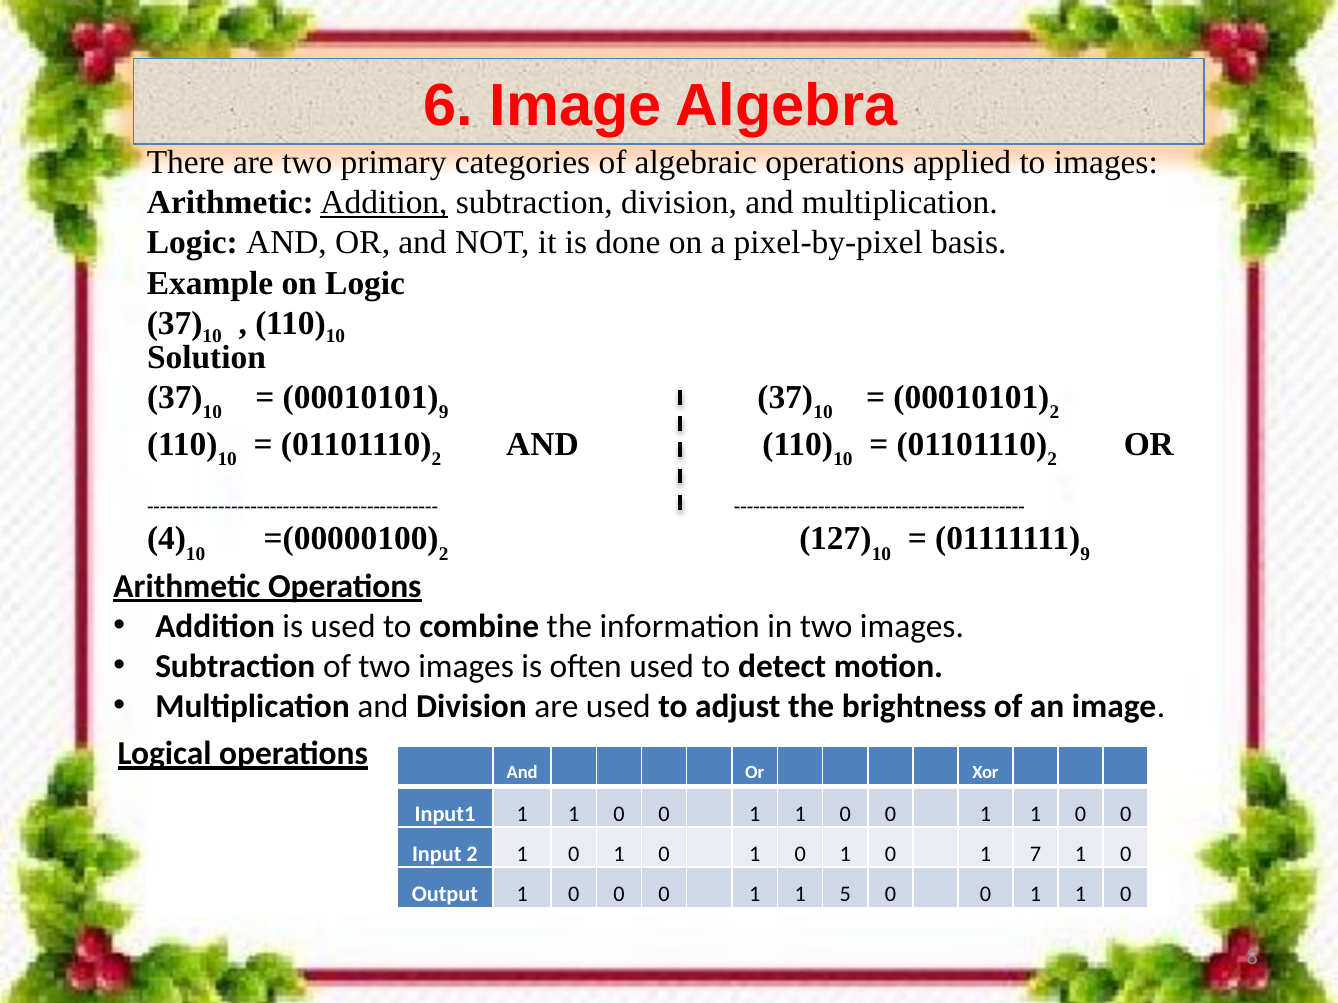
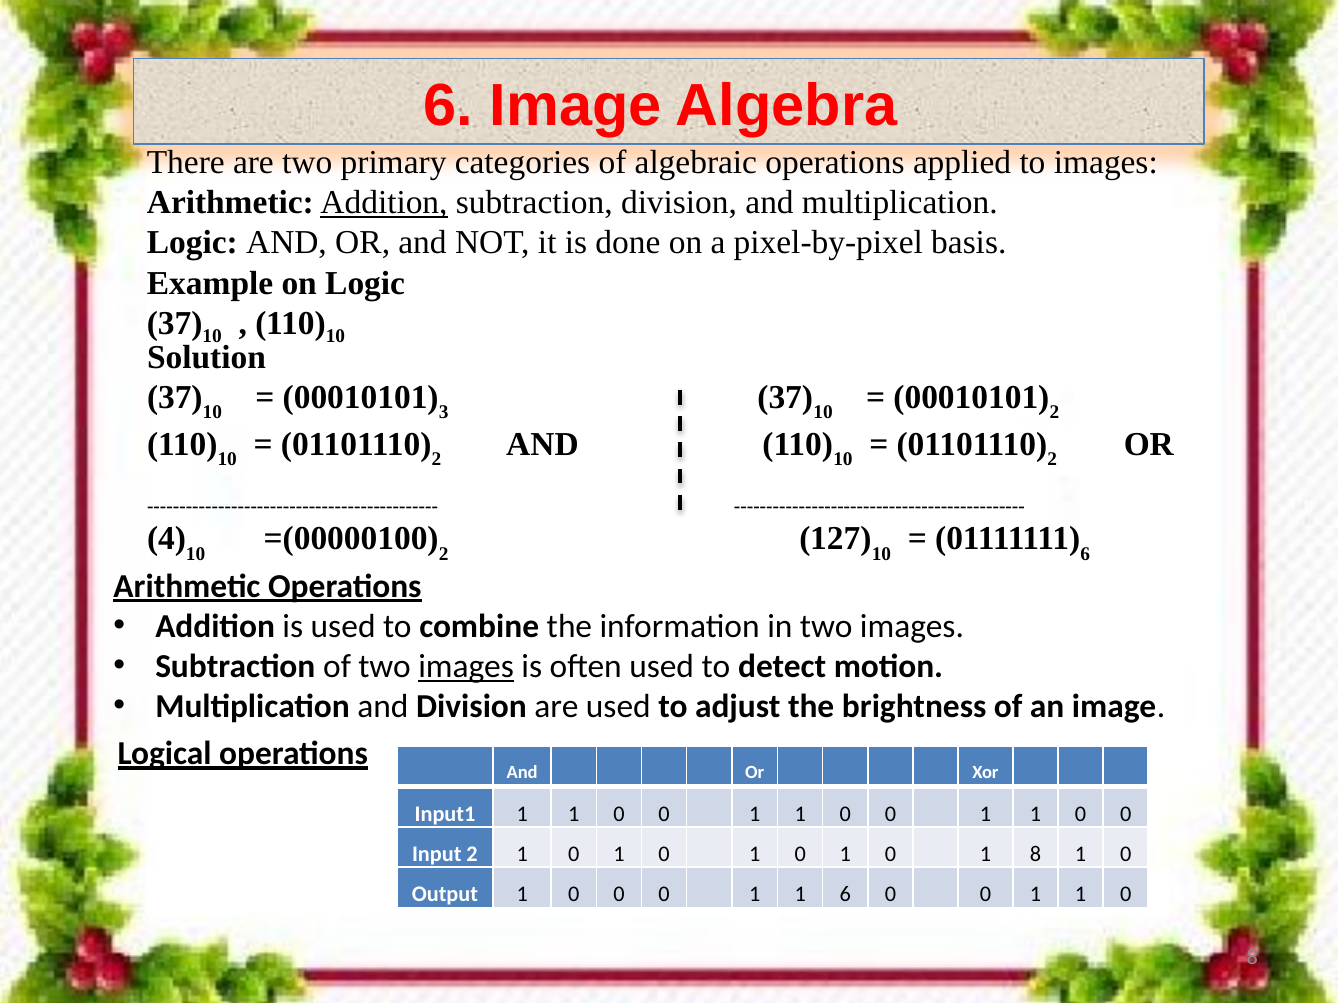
9 at (444, 412): 9 -> 3
9 at (1085, 554): 9 -> 6
images at (466, 667) underline: none -> present
1 7: 7 -> 8
1 5: 5 -> 6
